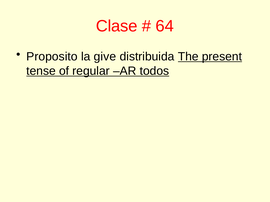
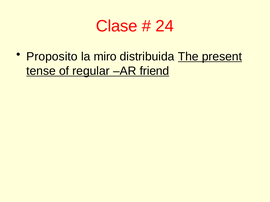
64: 64 -> 24
give: give -> miro
todos: todos -> friend
